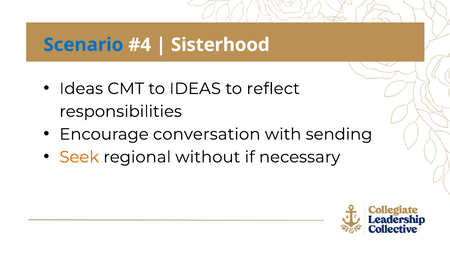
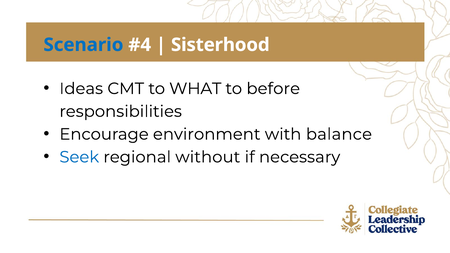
to IDEAS: IDEAS -> WHAT
reflect: reflect -> before
conversation: conversation -> environment
sending: sending -> balance
Seek colour: orange -> blue
